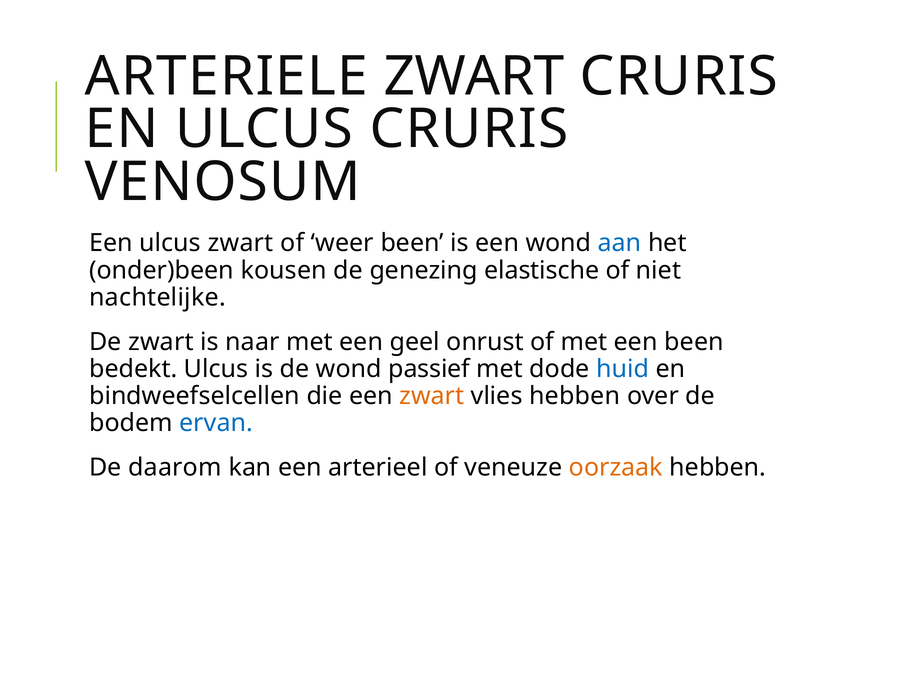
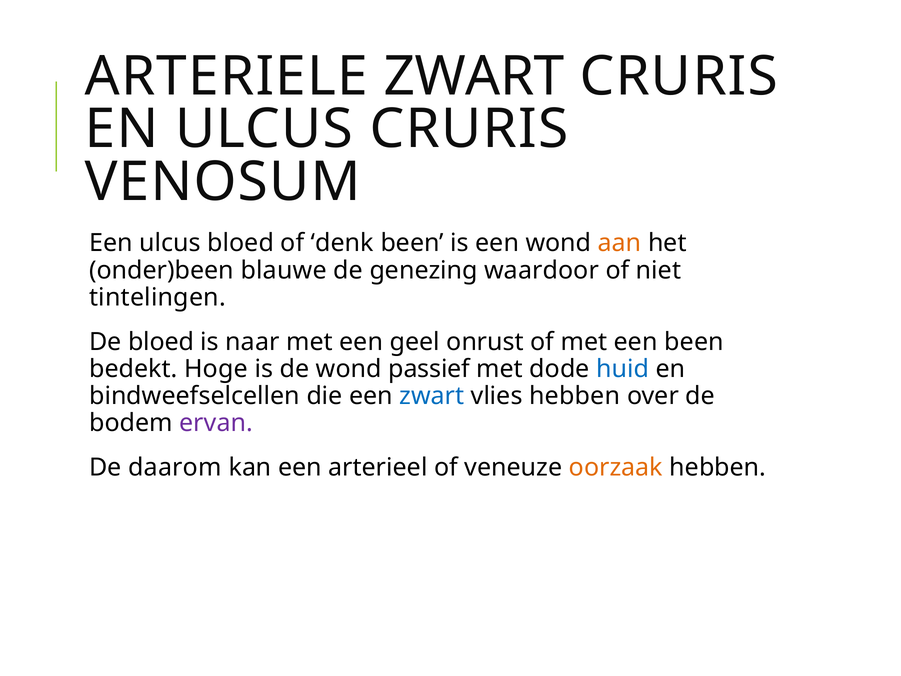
ulcus zwart: zwart -> bloed
weer: weer -> denk
aan colour: blue -> orange
kousen: kousen -> blauwe
elastische: elastische -> waardoor
nachtelijke: nachtelijke -> tintelingen
De zwart: zwart -> bloed
bedekt Ulcus: Ulcus -> Hoge
zwart at (432, 396) colour: orange -> blue
ervan colour: blue -> purple
